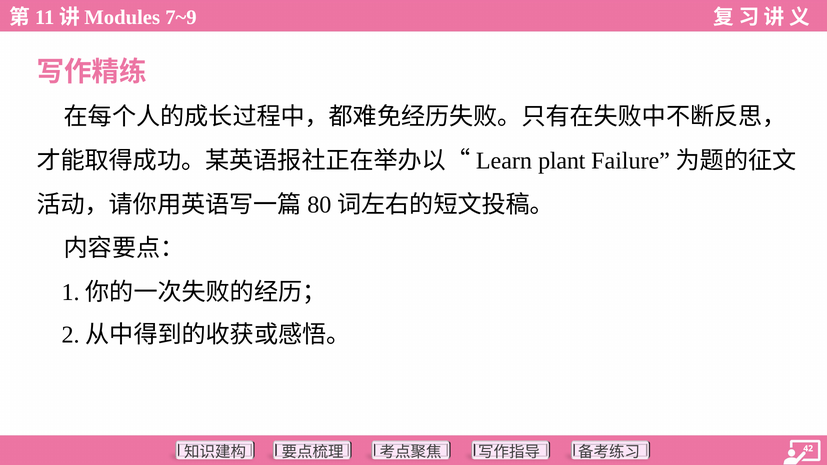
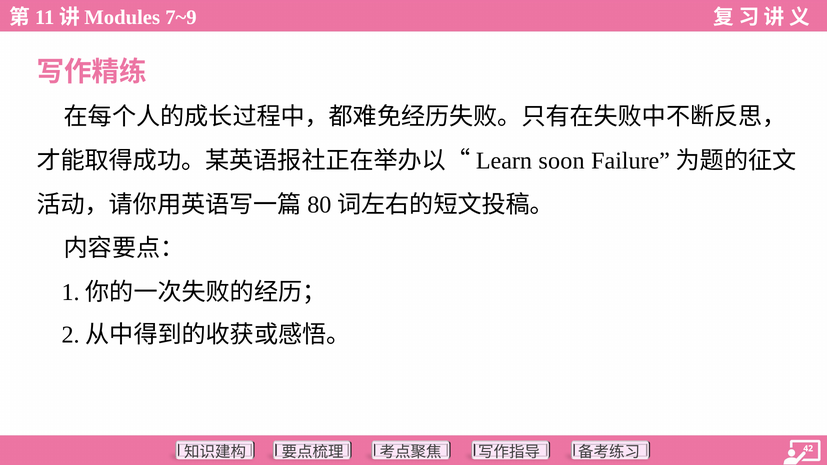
plant: plant -> soon
